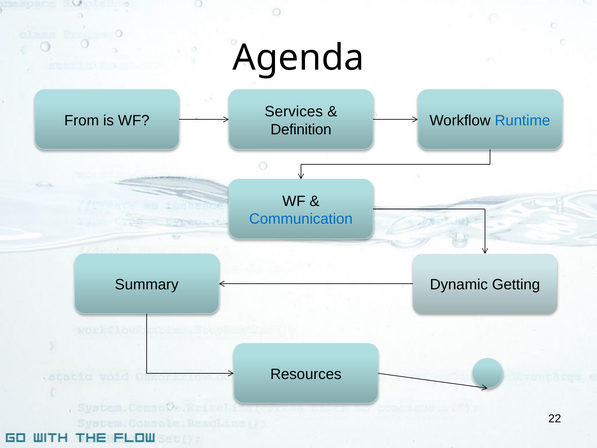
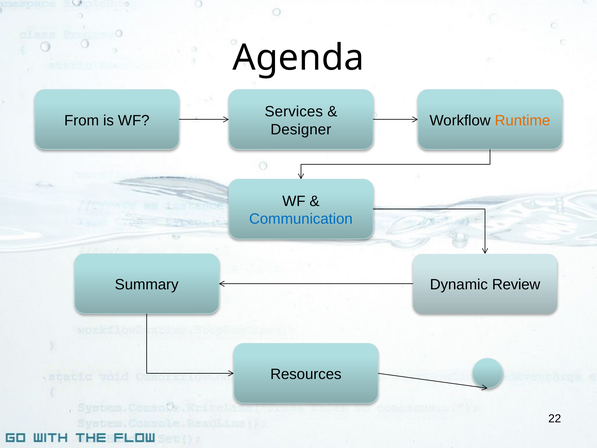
Runtime colour: blue -> orange
Definition: Definition -> Designer
Getting: Getting -> Review
